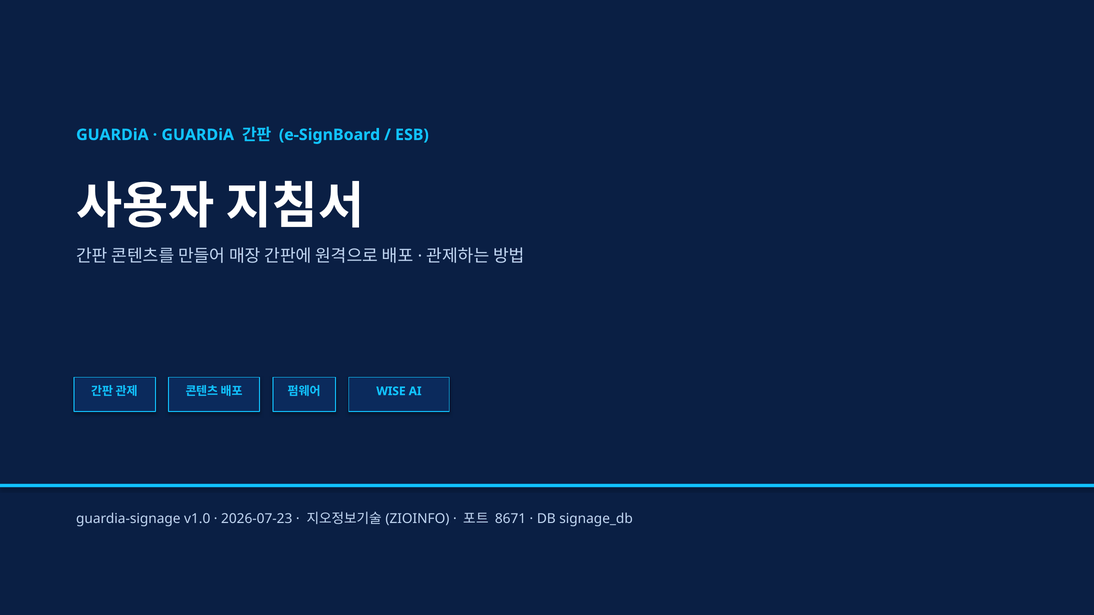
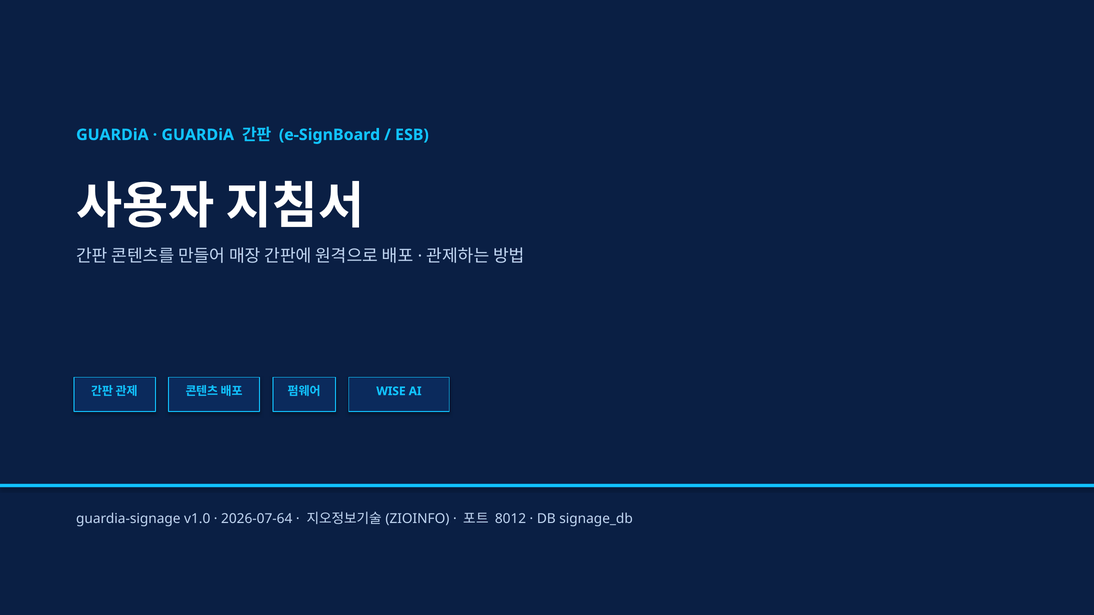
2026-07-23: 2026-07-23 -> 2026-07-64
8671: 8671 -> 8012
